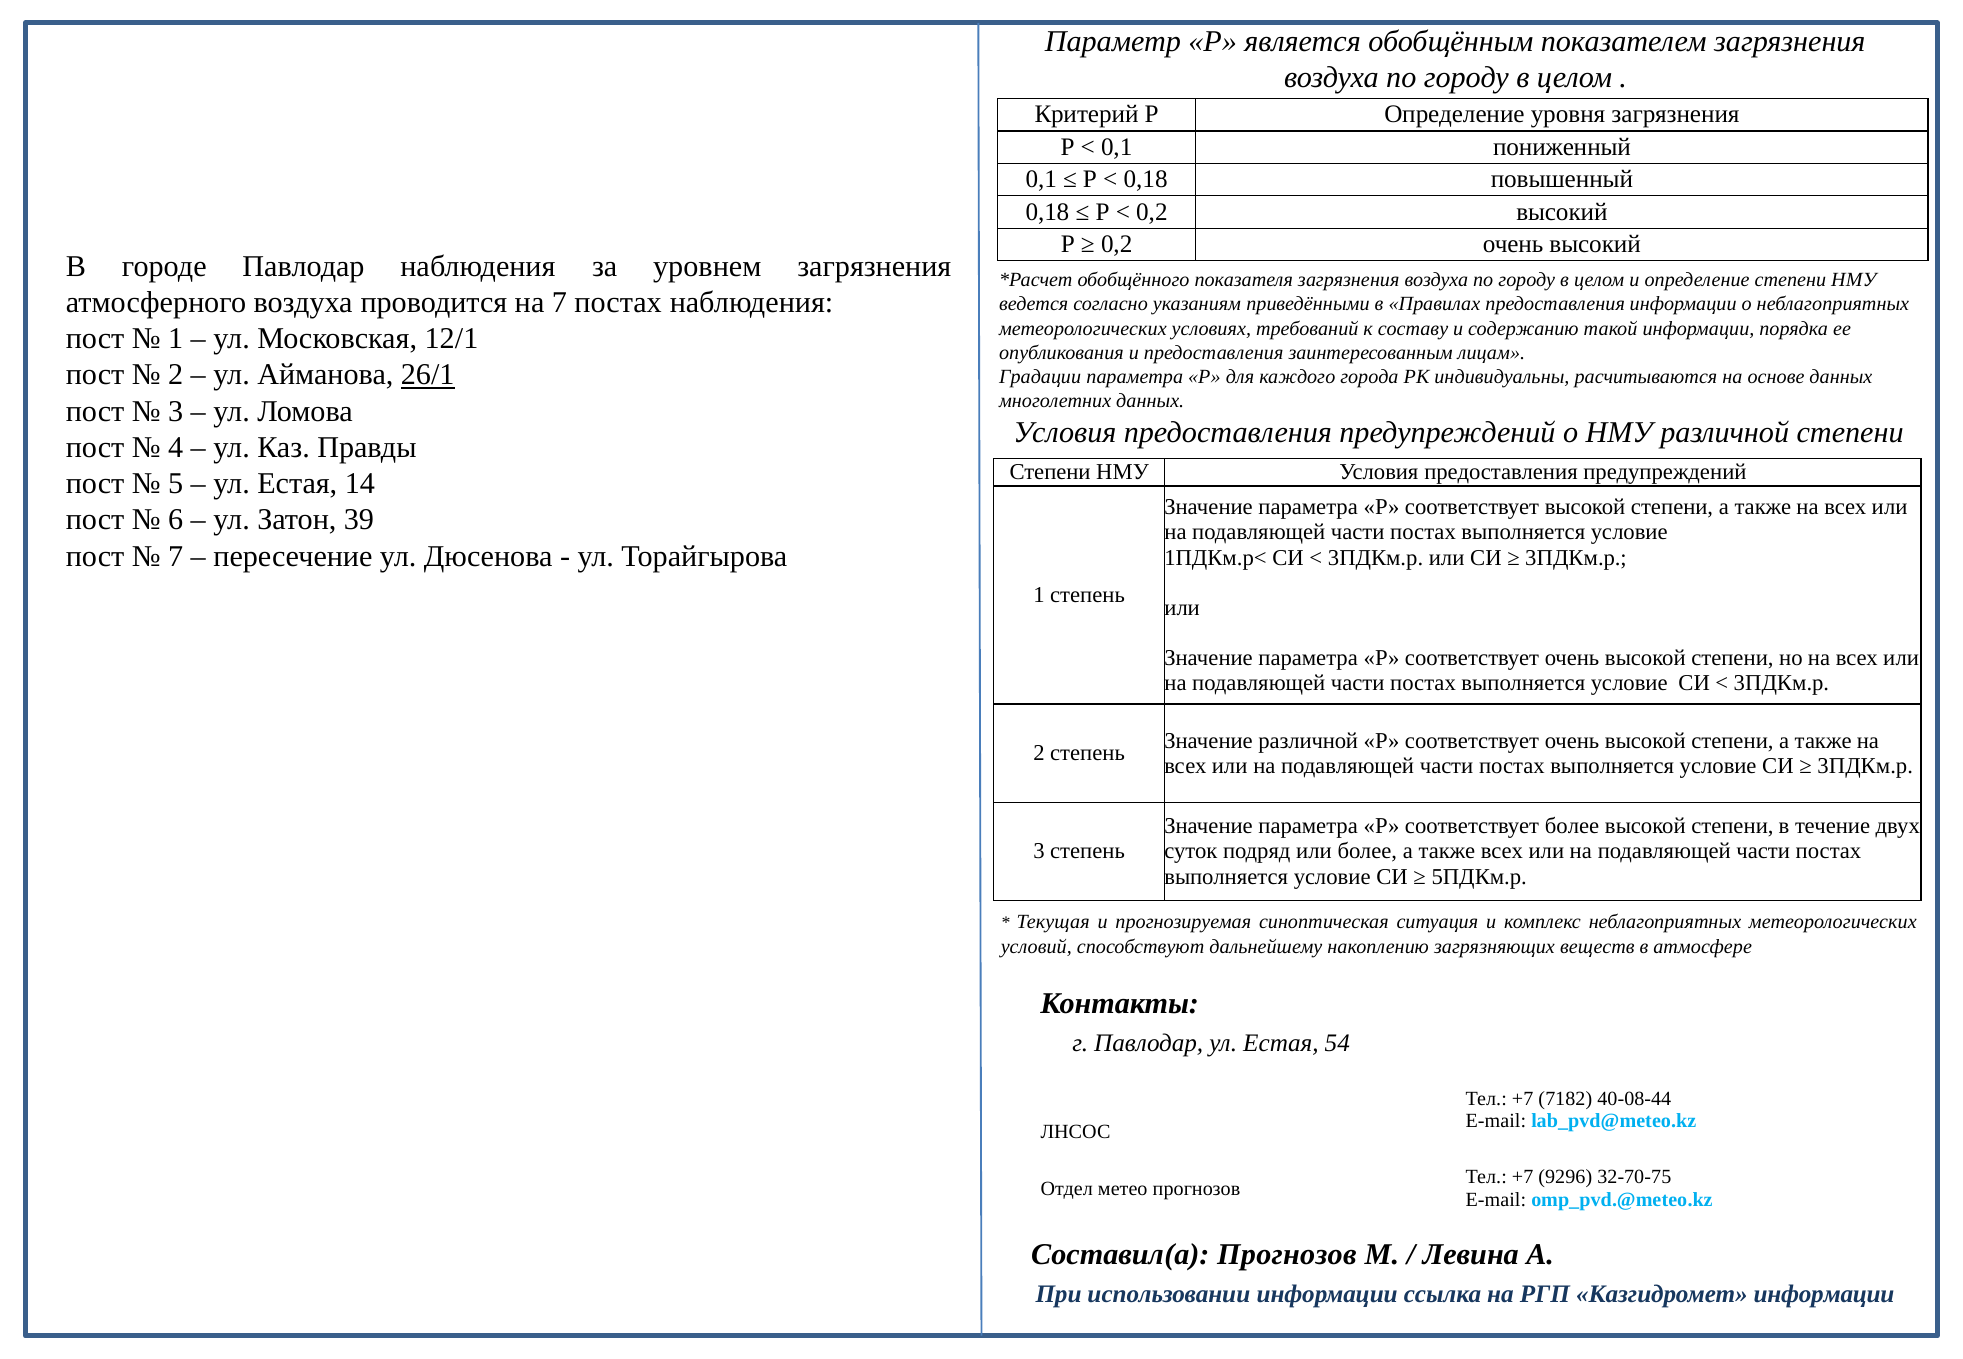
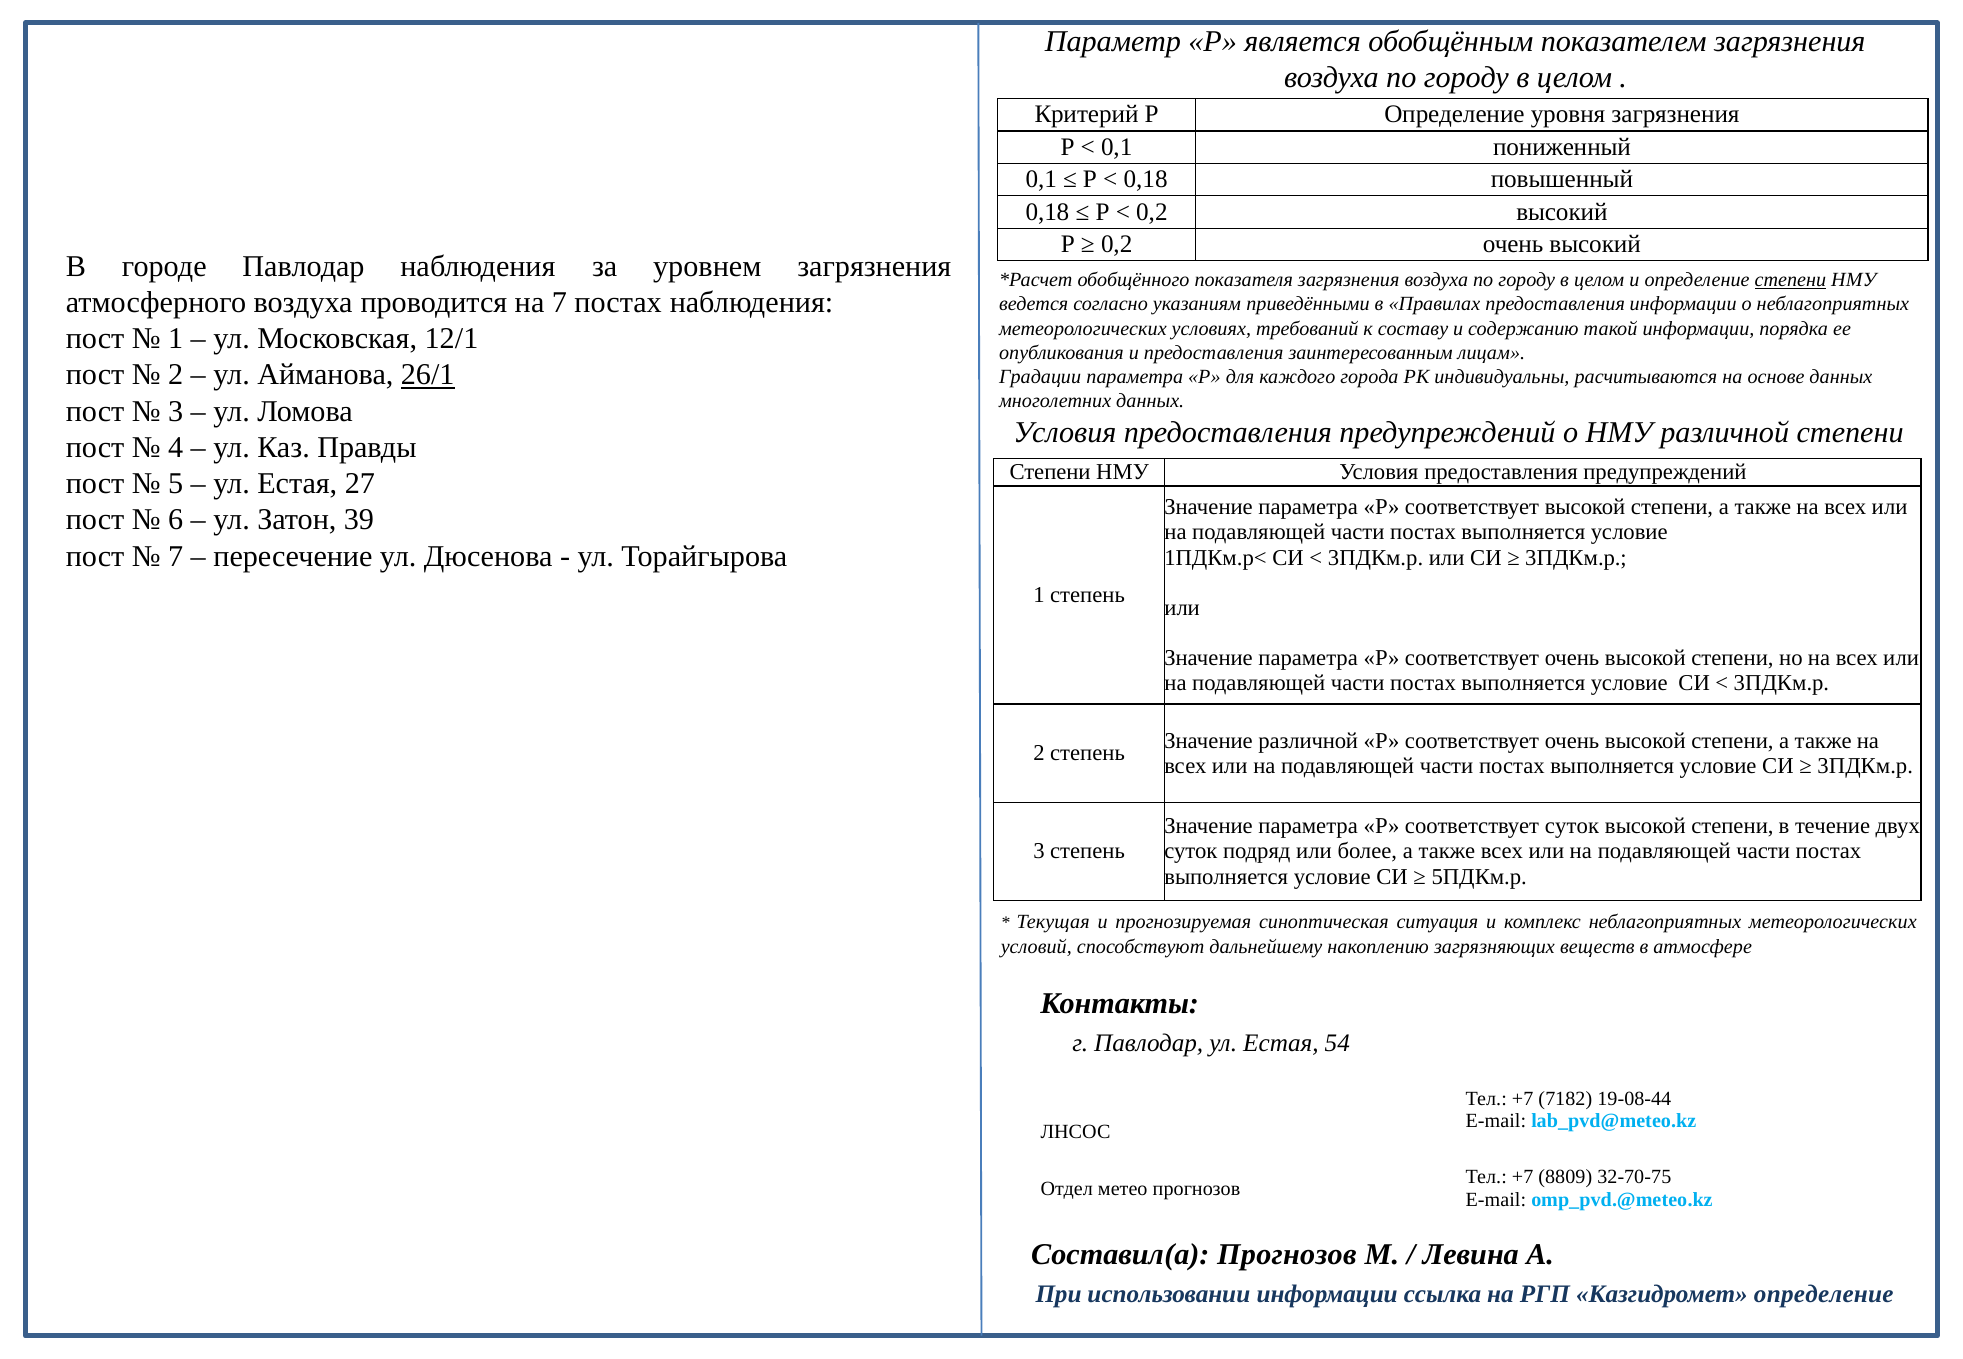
степени at (1790, 280) underline: none -> present
14: 14 -> 27
соответствует более: более -> суток
40-08-44: 40-08-44 -> 19-08-44
9296: 9296 -> 8809
Казгидромет информации: информации -> определение
